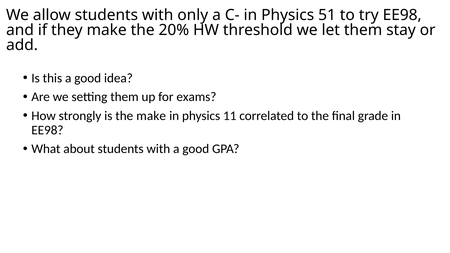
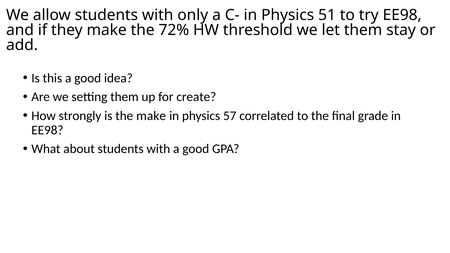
20%: 20% -> 72%
exams: exams -> create
11: 11 -> 57
